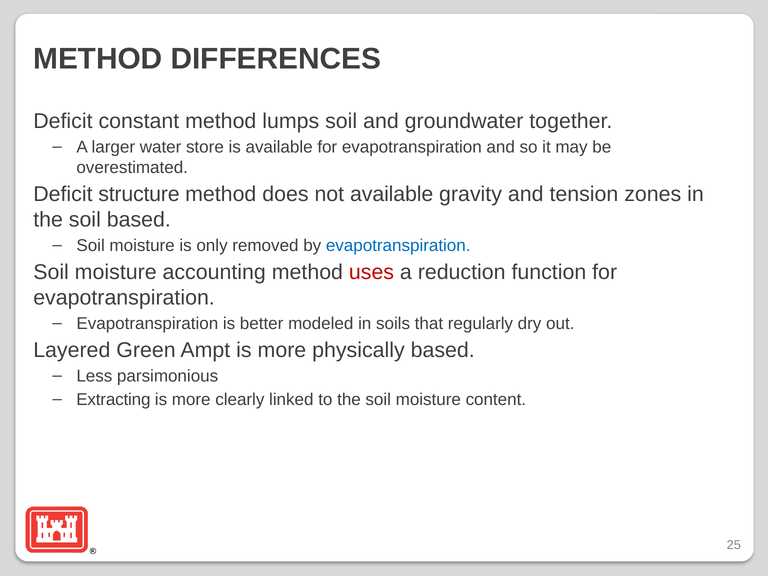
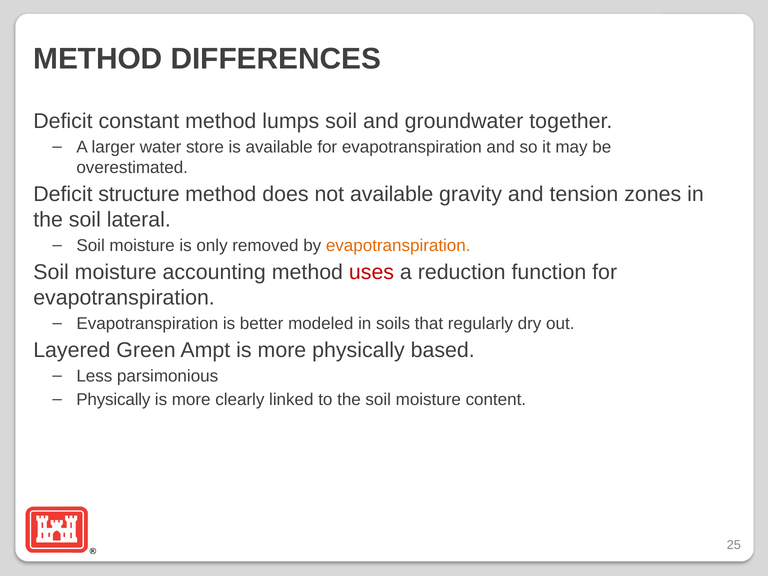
soil based: based -> lateral
evapotranspiration at (398, 246) colour: blue -> orange
Extracting at (113, 400): Extracting -> Physically
